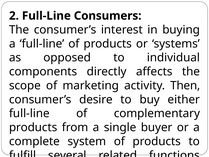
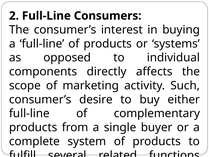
Then: Then -> Such
